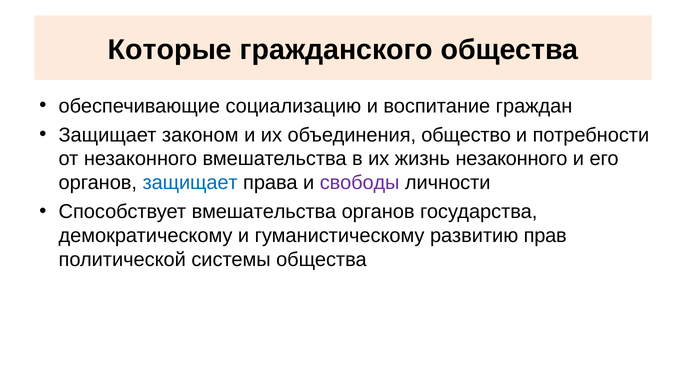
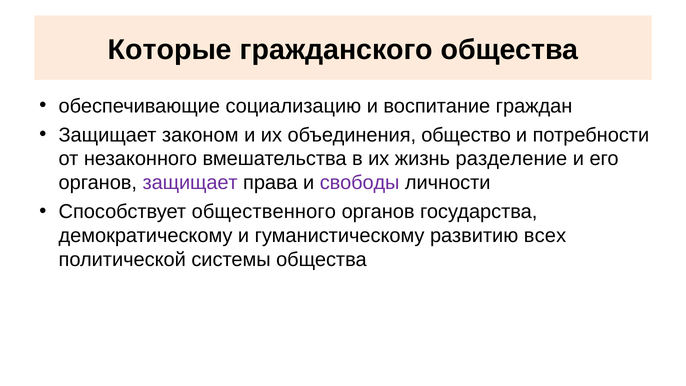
жизнь незаконного: незаконного -> разделение
защищает at (190, 183) colour: blue -> purple
Способствует вмешательства: вмешательства -> общественного
прав: прав -> всех
